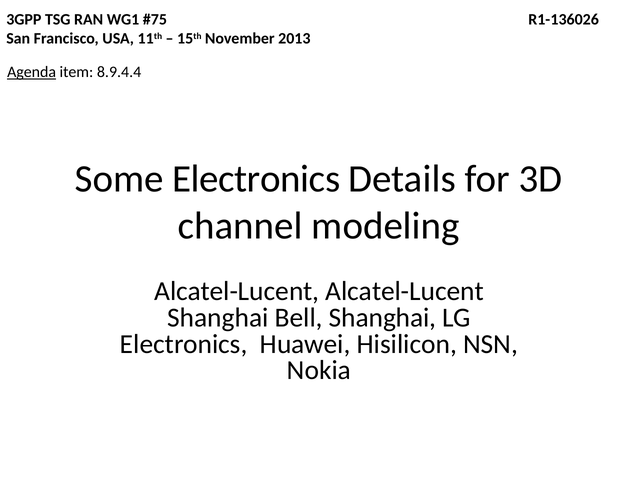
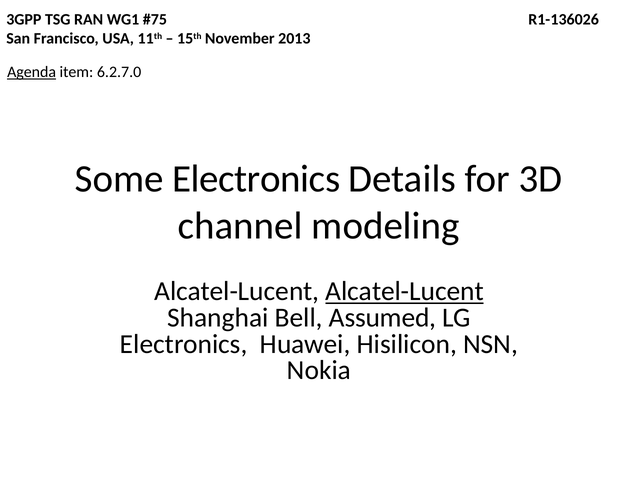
8.9.4.4: 8.9.4.4 -> 6.2.7.0
Alcatel-Lucent at (405, 292) underline: none -> present
Bell Shanghai: Shanghai -> Assumed
